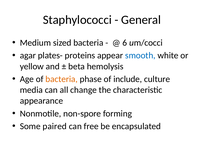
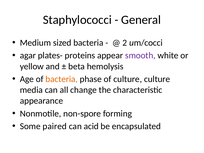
6: 6 -> 2
smooth colour: blue -> purple
of include: include -> culture
free: free -> acid
